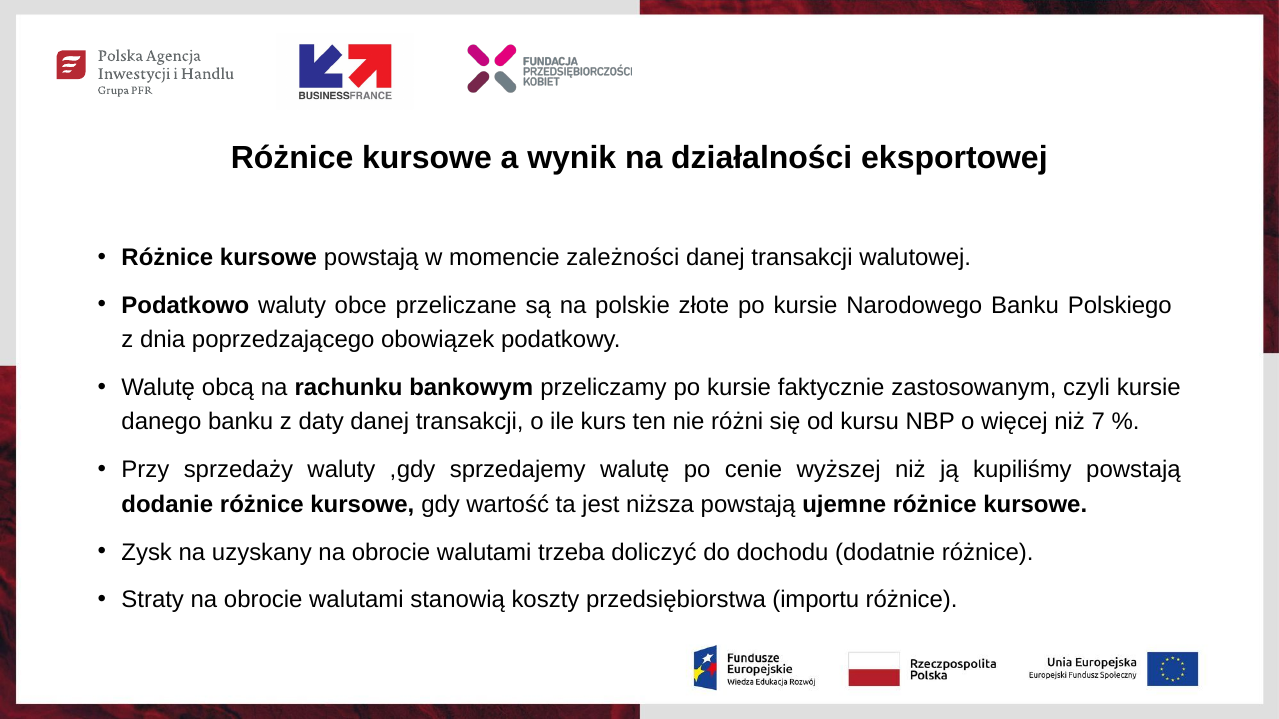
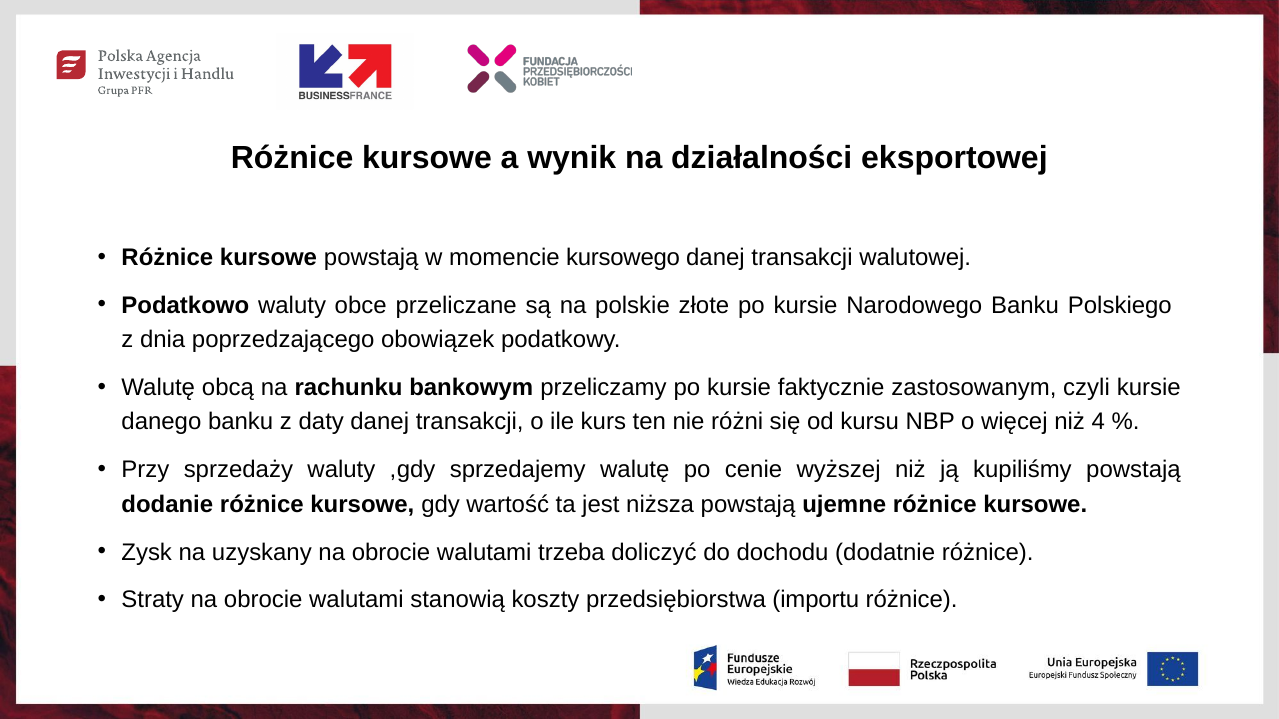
zależności: zależności -> kursowego
7: 7 -> 4
